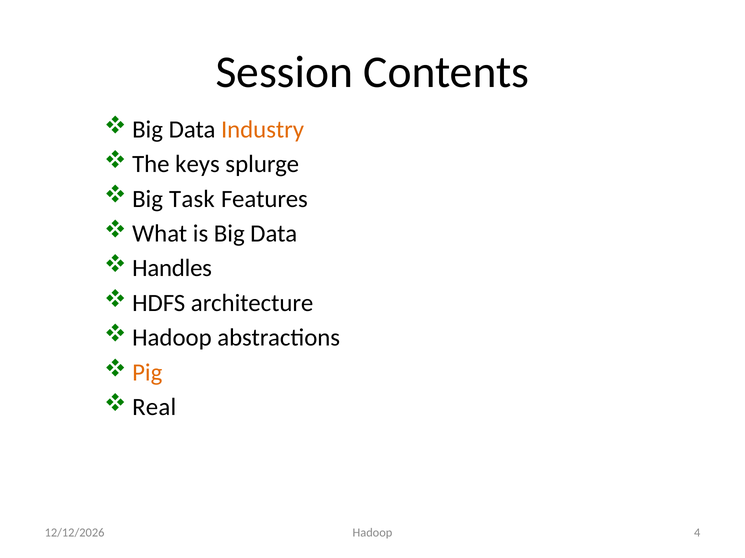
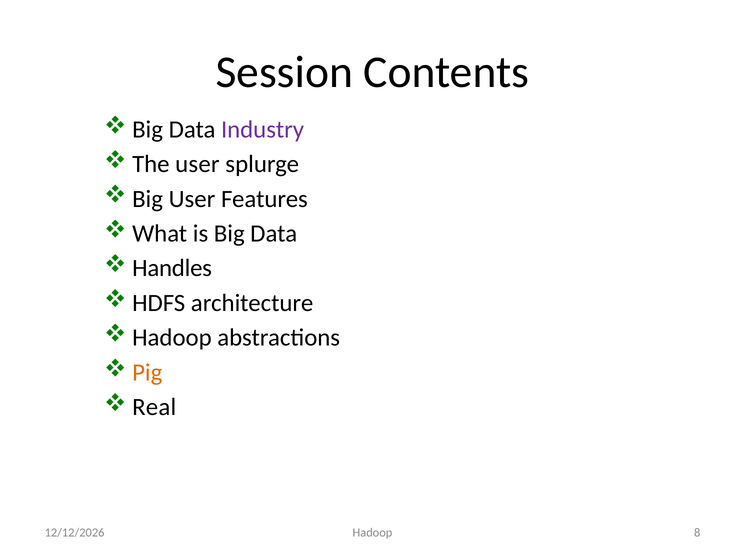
Industry colour: orange -> purple
The keys: keys -> user
Big Task: Task -> User
4: 4 -> 8
